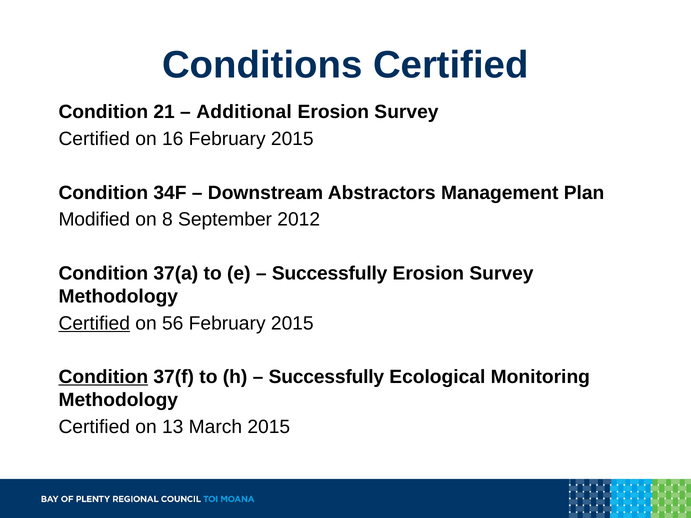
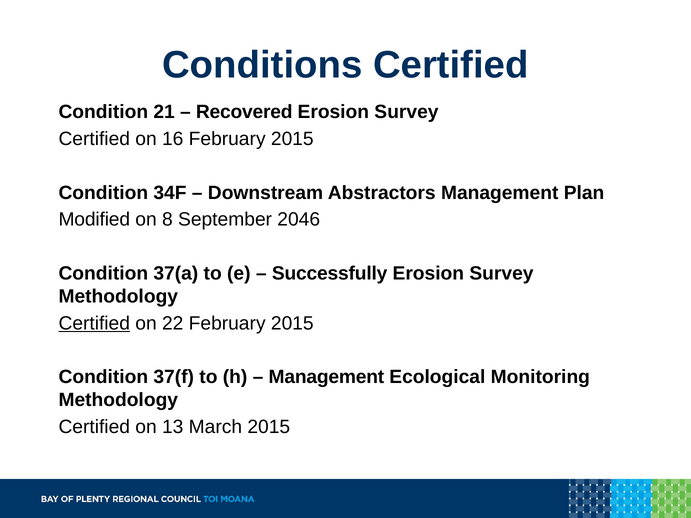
Additional: Additional -> Recovered
2012: 2012 -> 2046
56: 56 -> 22
Condition at (103, 377) underline: present -> none
Successfully at (326, 377): Successfully -> Management
